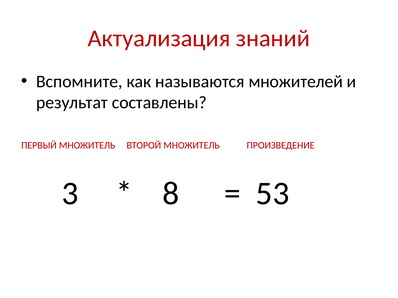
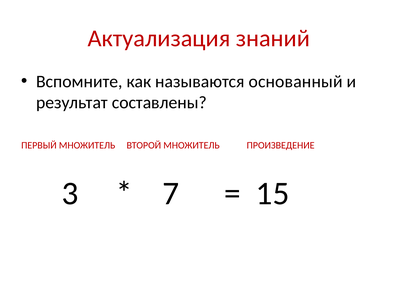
множителей: множителей -> основанный
8: 8 -> 7
53: 53 -> 15
